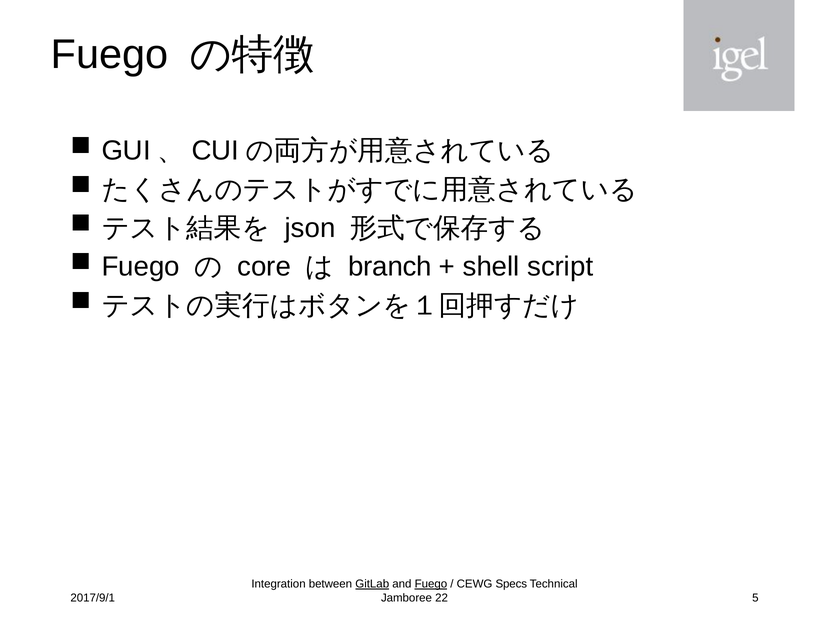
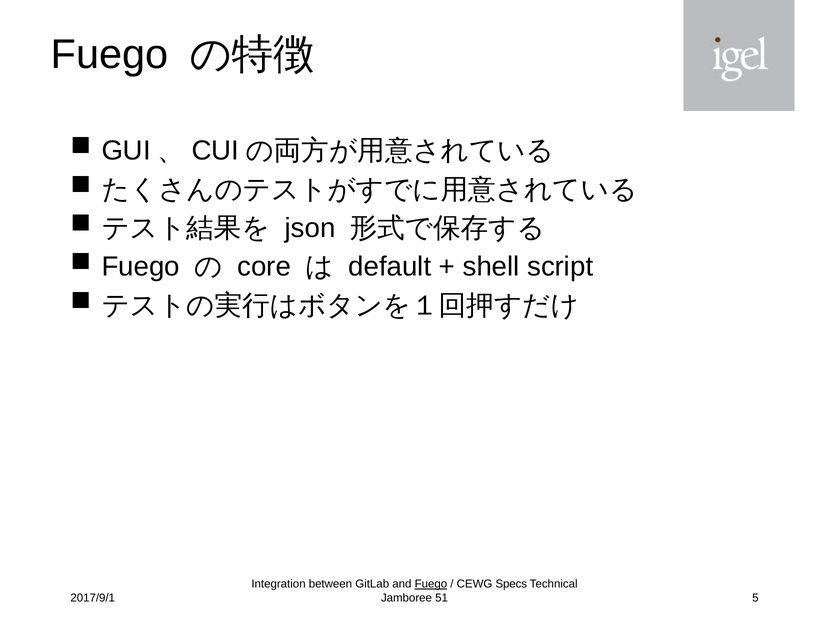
branch: branch -> default
GitLab underline: present -> none
22: 22 -> 51
